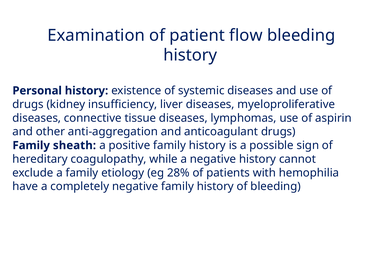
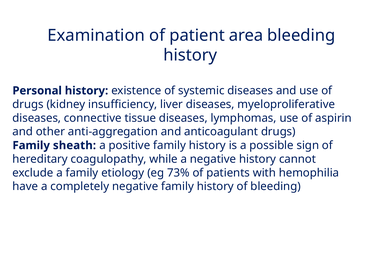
flow: flow -> area
28%: 28% -> 73%
